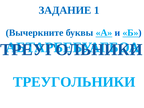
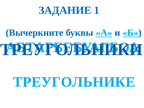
ТРЕУГОЛЬНИКИ at (74, 82): ТРЕУГОЛЬНИКИ -> ТРЕУГОЛЬНИКЕ
